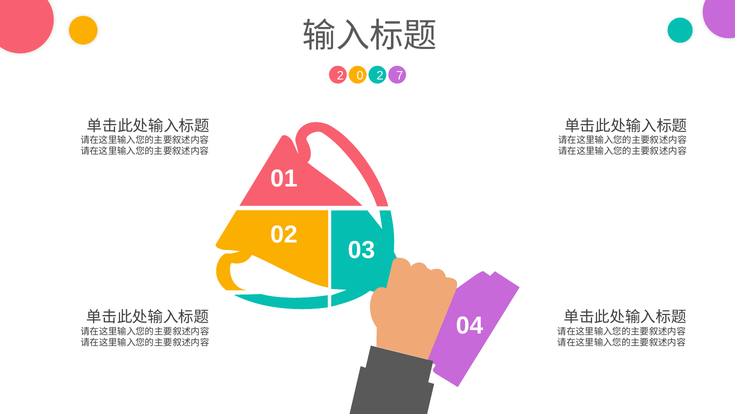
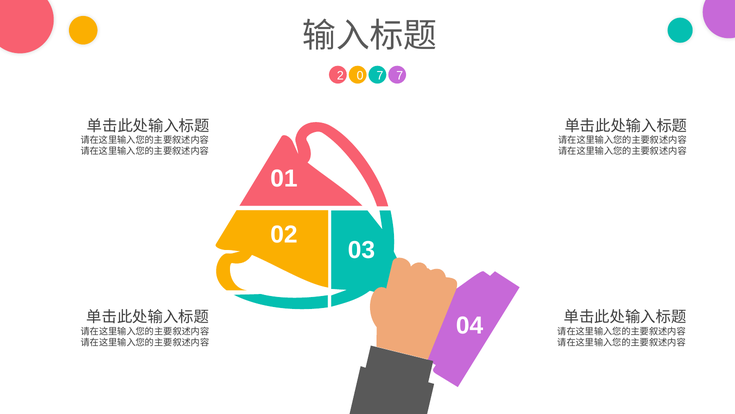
0 2: 2 -> 7
